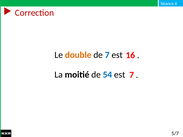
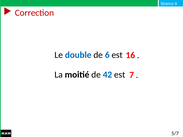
double colour: orange -> blue
de 7: 7 -> 6
54: 54 -> 42
